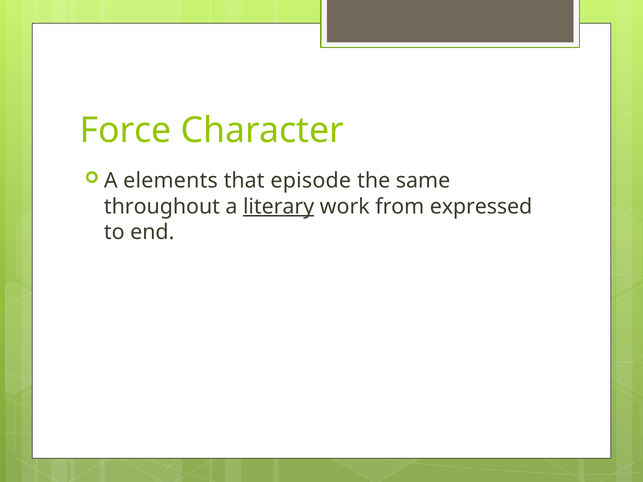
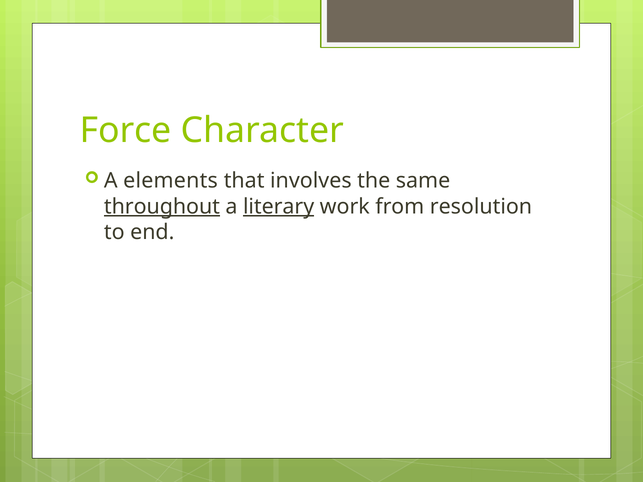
episode: episode -> involves
throughout underline: none -> present
expressed: expressed -> resolution
